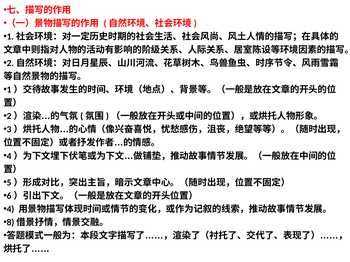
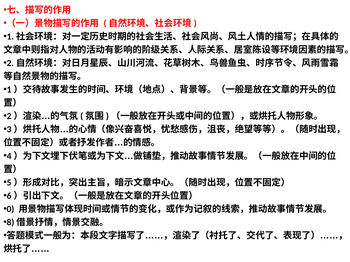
4 at (10, 209): 4 -> 0
